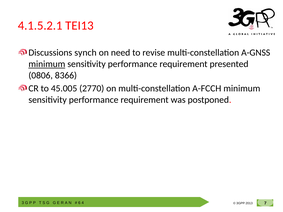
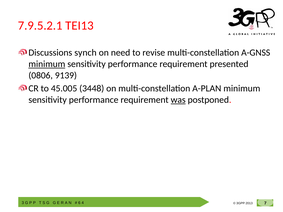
4.1.5.2.1: 4.1.5.2.1 -> 7.9.5.2.1
8366: 8366 -> 9139
2770: 2770 -> 3448
A-FCCH: A-FCCH -> A-PLAN
was underline: none -> present
